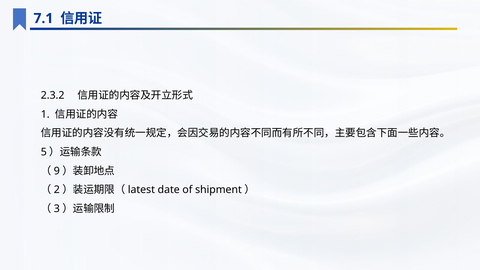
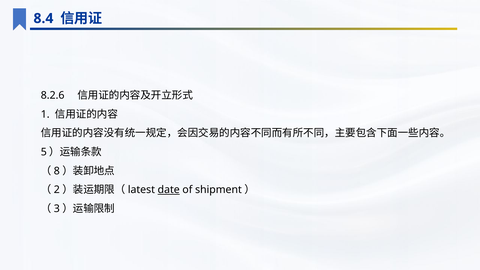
7.1: 7.1 -> 8.4
2.3.2: 2.3.2 -> 8.2.6
9: 9 -> 8
date underline: none -> present
